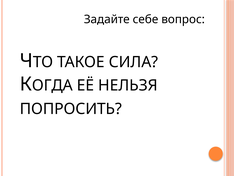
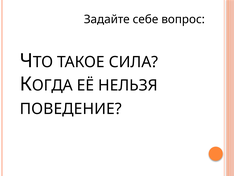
ПОПРОСИТЬ: ПОПРОСИТЬ -> ПОВЕДЕНИЕ
